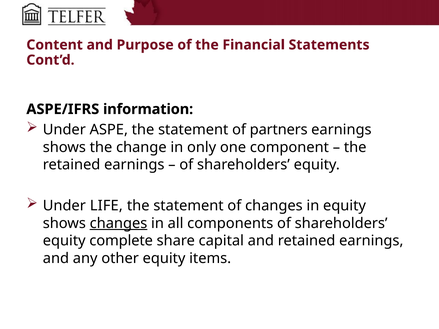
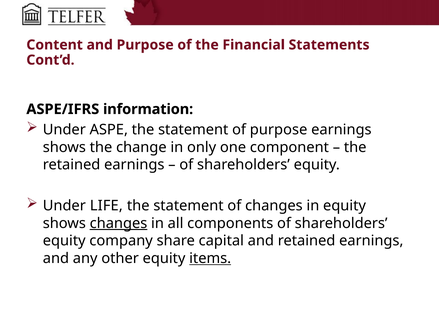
of partners: partners -> purpose
complete: complete -> company
items underline: none -> present
